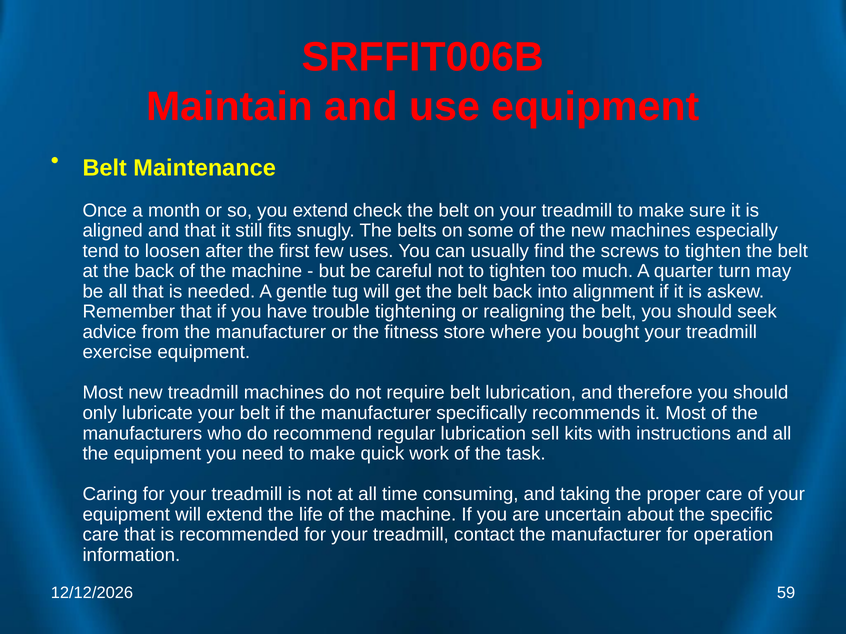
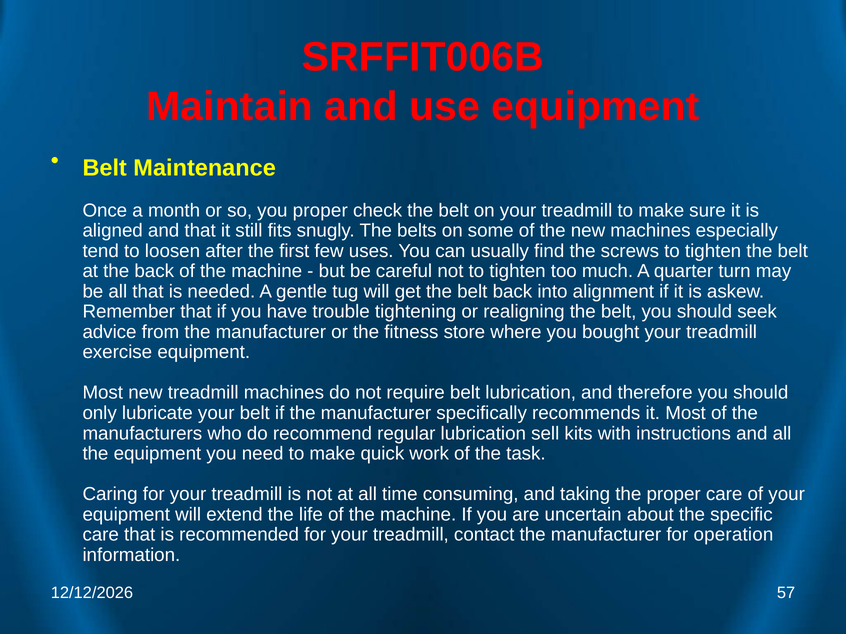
you extend: extend -> proper
59: 59 -> 57
